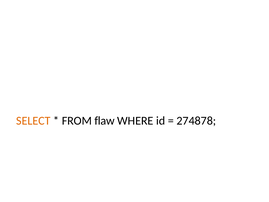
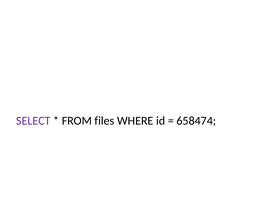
SELECT colour: orange -> purple
flaw: flaw -> files
274878: 274878 -> 658474
